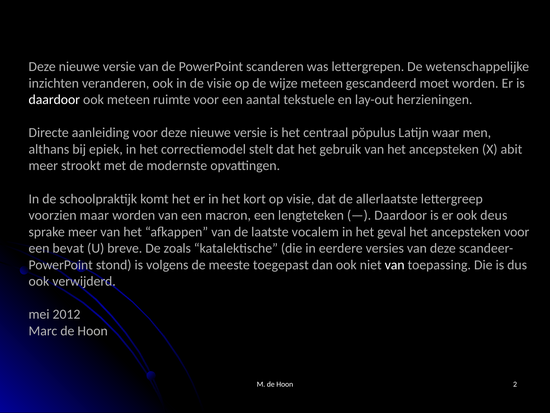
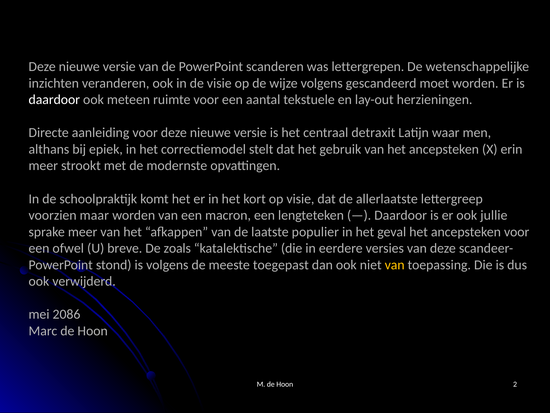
wijze meteen: meteen -> volgens
pŏpulus: pŏpulus -> detraxit
abit: abit -> erin
deus: deus -> jullie
vocalem: vocalem -> populier
bevat: bevat -> ofwel
van at (395, 265) colour: white -> yellow
2012: 2012 -> 2086
